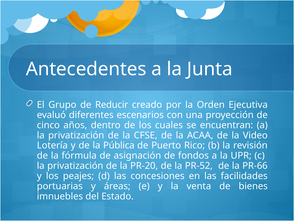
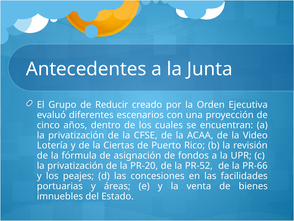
Pública: Pública -> Ciertas
